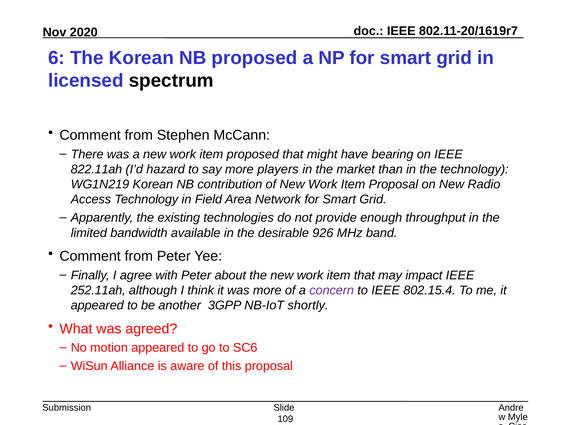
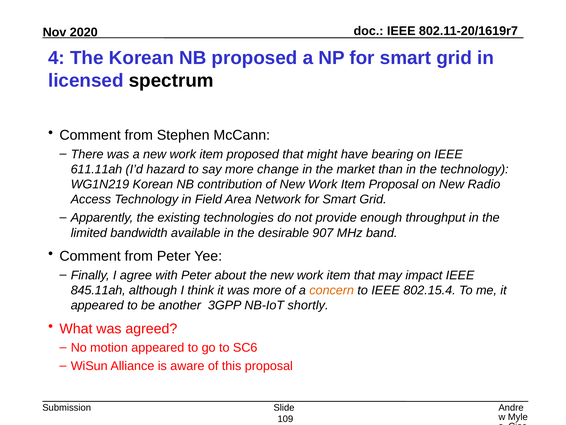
6: 6 -> 4
822.11ah: 822.11ah -> 611.11ah
players: players -> change
926: 926 -> 907
252.11ah: 252.11ah -> 845.11ah
concern colour: purple -> orange
